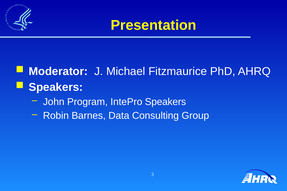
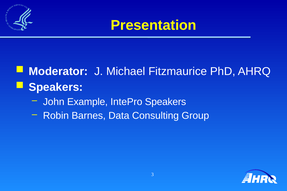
Program: Program -> Example
